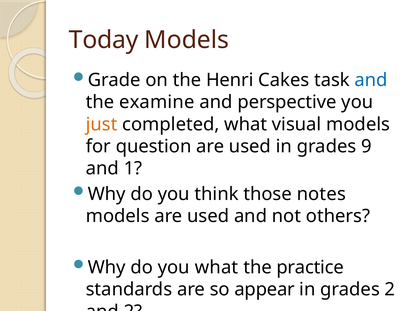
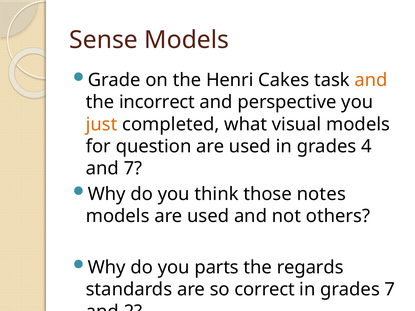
Today: Today -> Sense
and at (371, 80) colour: blue -> orange
examine: examine -> incorrect
9: 9 -> 4
and 1: 1 -> 7
you what: what -> parts
practice: practice -> regards
appear: appear -> correct
grades 2: 2 -> 7
